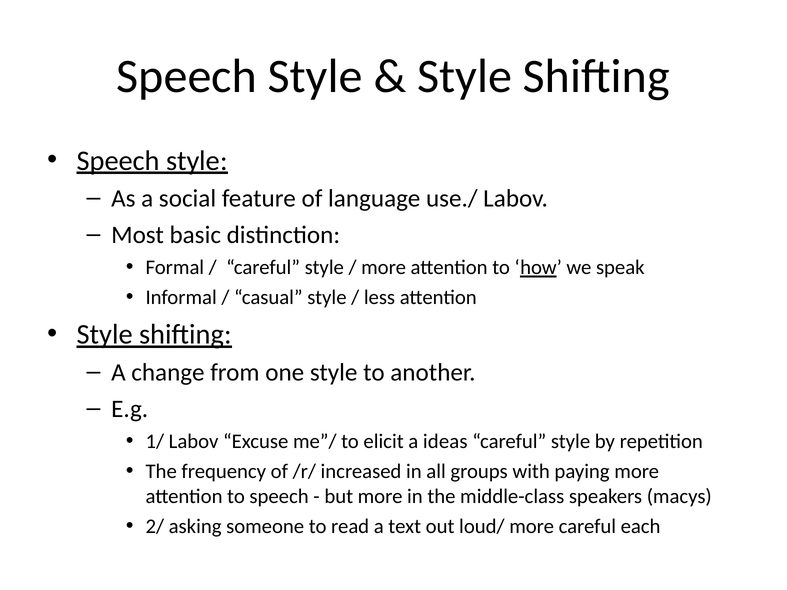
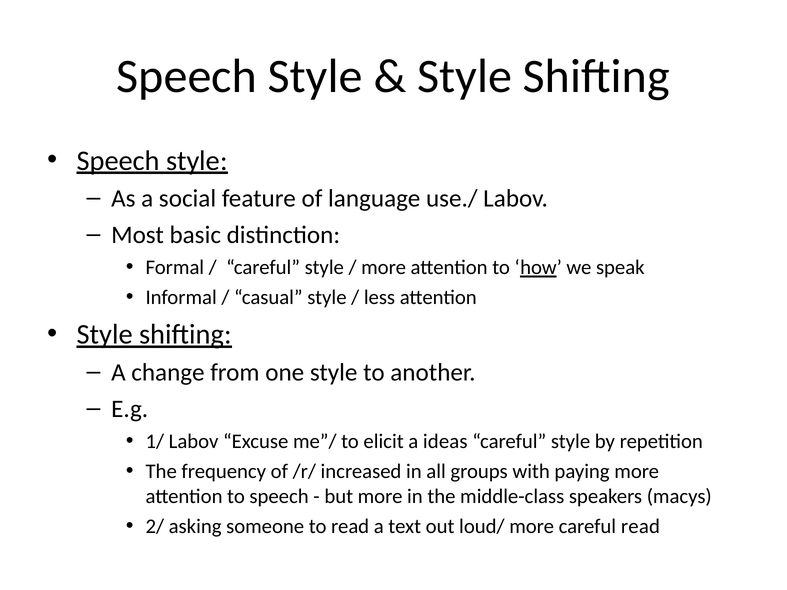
careful each: each -> read
